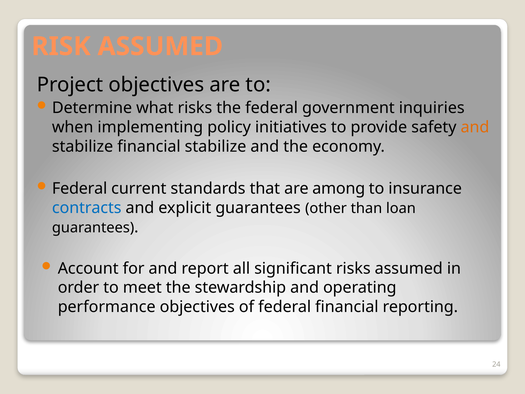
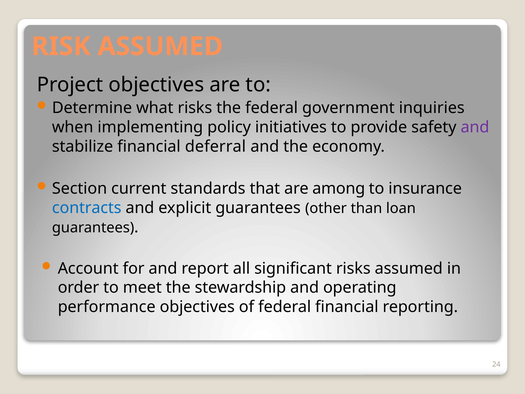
and at (475, 127) colour: orange -> purple
financial stabilize: stabilize -> deferral
Federal at (80, 189): Federal -> Section
